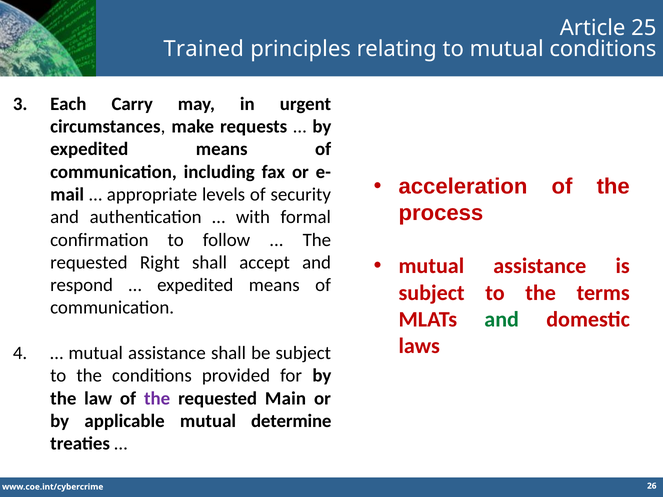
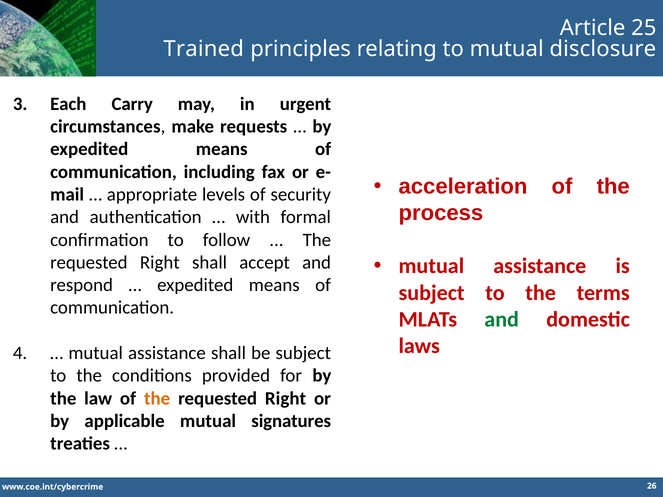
mutual conditions: conditions -> disclosure
the at (157, 399) colour: purple -> orange
Main at (286, 399): Main -> Right
determine: determine -> signatures
